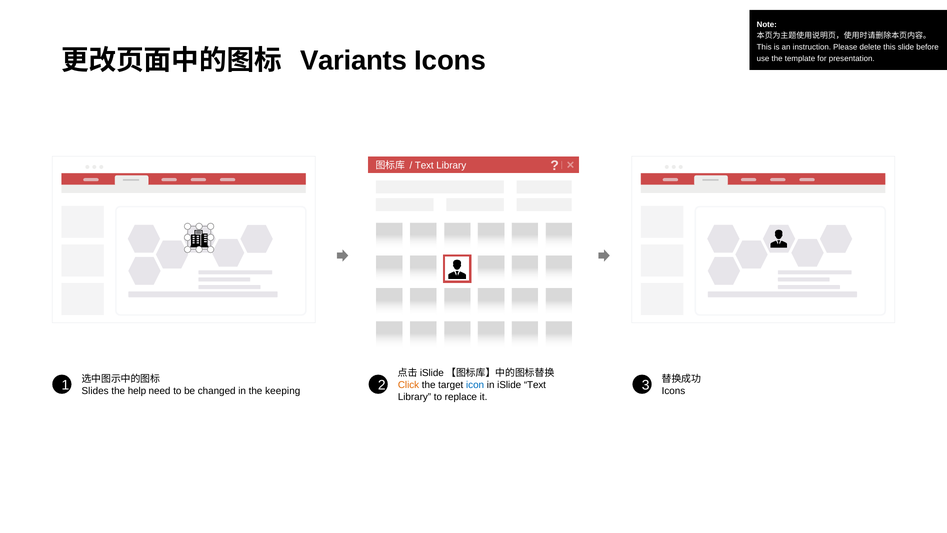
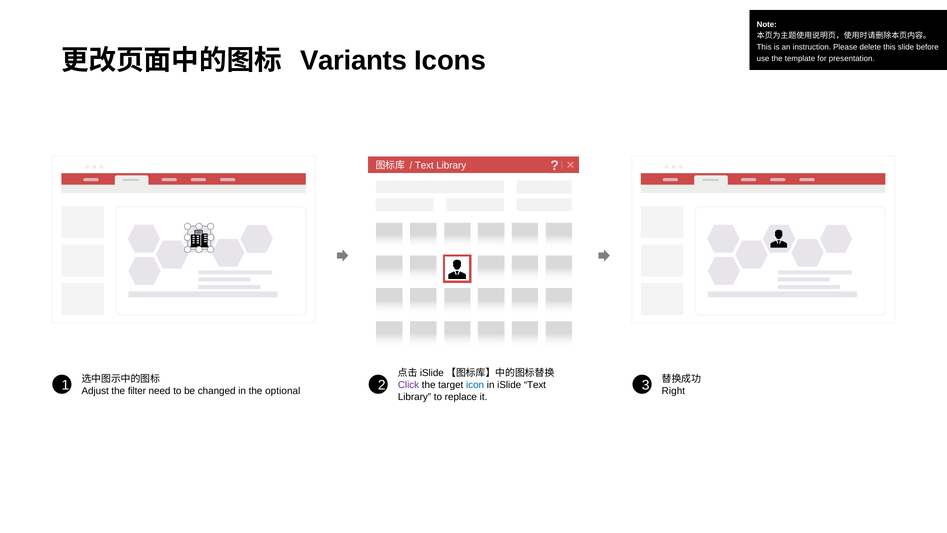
Click colour: orange -> purple
Slides: Slides -> Adjust
help: help -> filter
keeping: keeping -> optional
Icons at (673, 391): Icons -> Right
